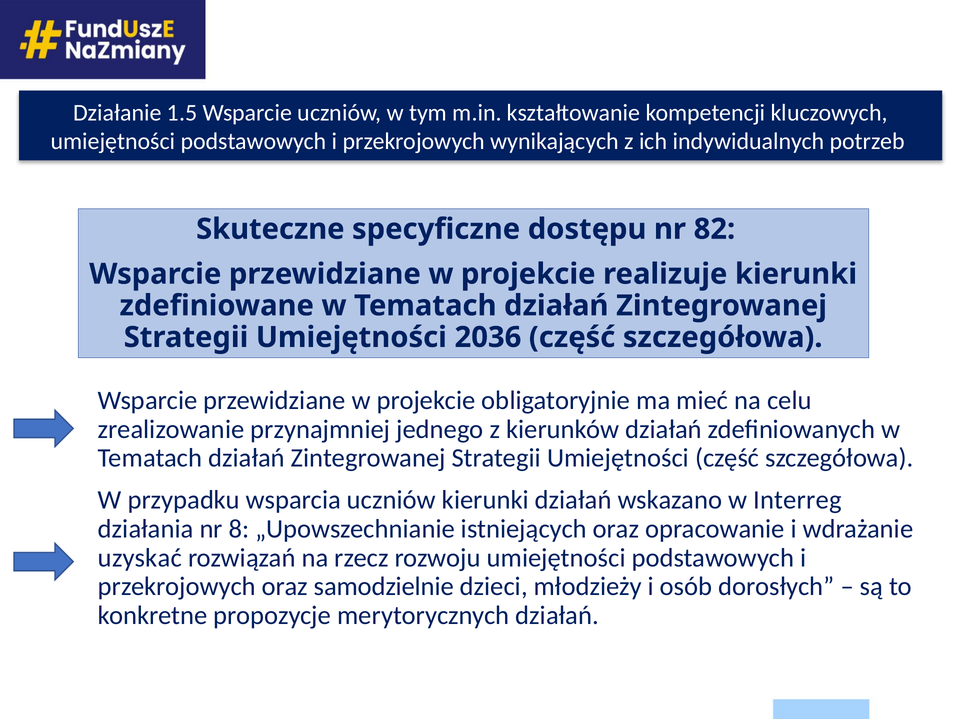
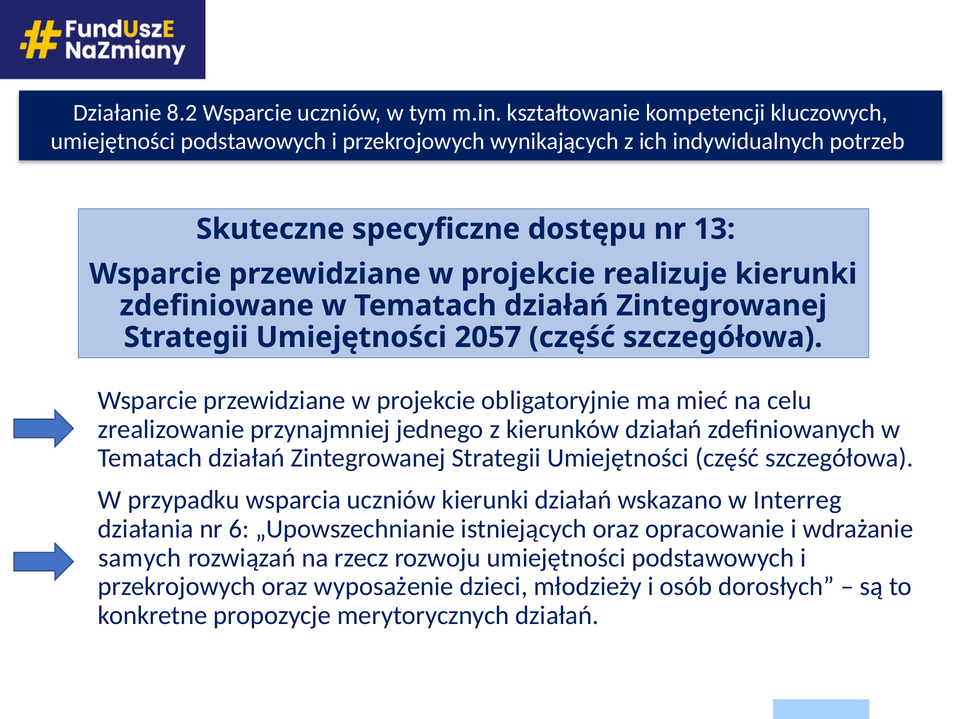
1.5: 1.5 -> 8.2
82: 82 -> 13
2036: 2036 -> 2057
8: 8 -> 6
uzyskać: uzyskać -> samych
samodzielnie: samodzielnie -> wyposażenie
